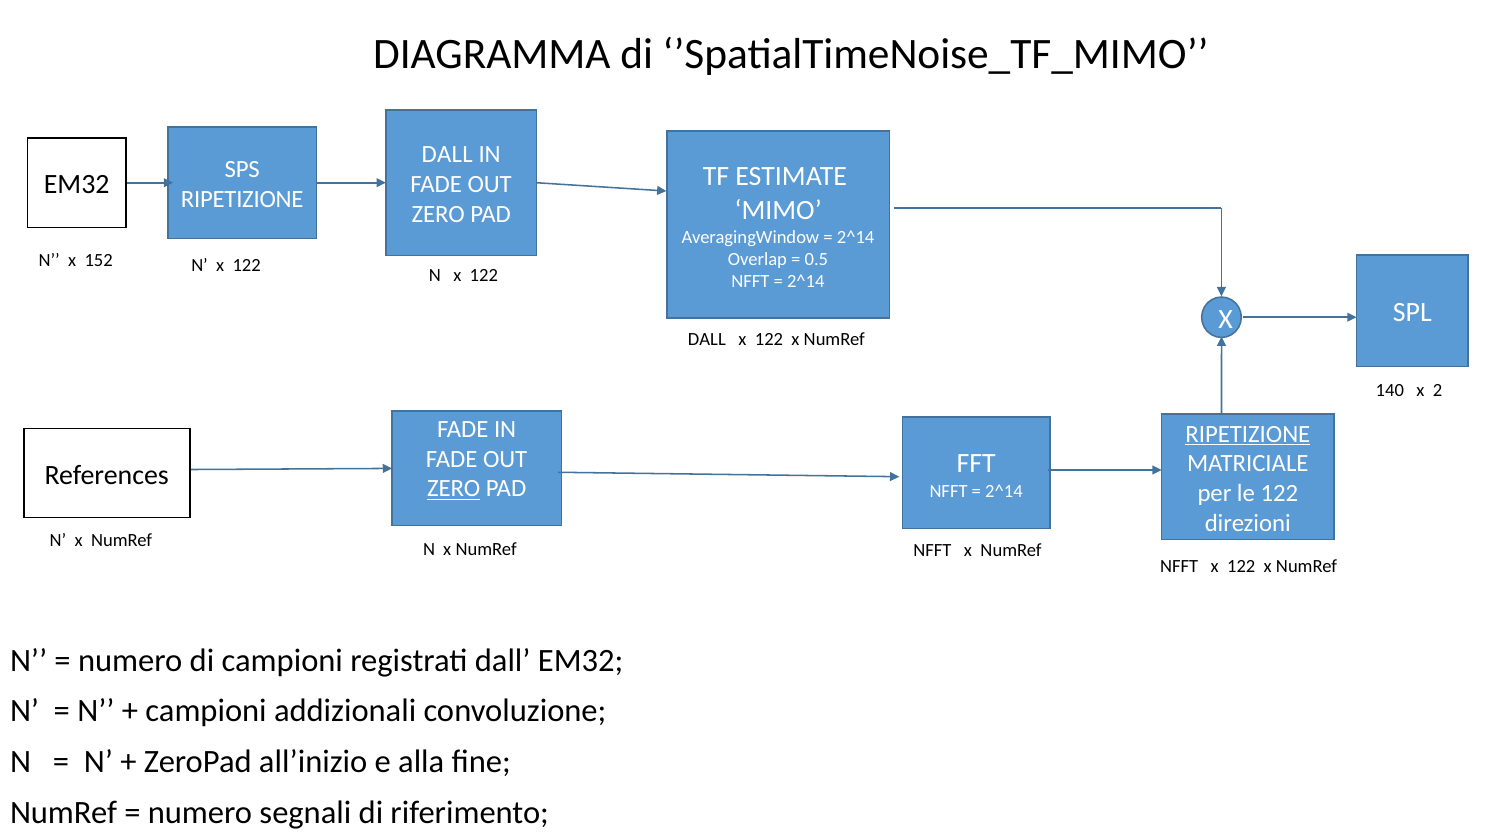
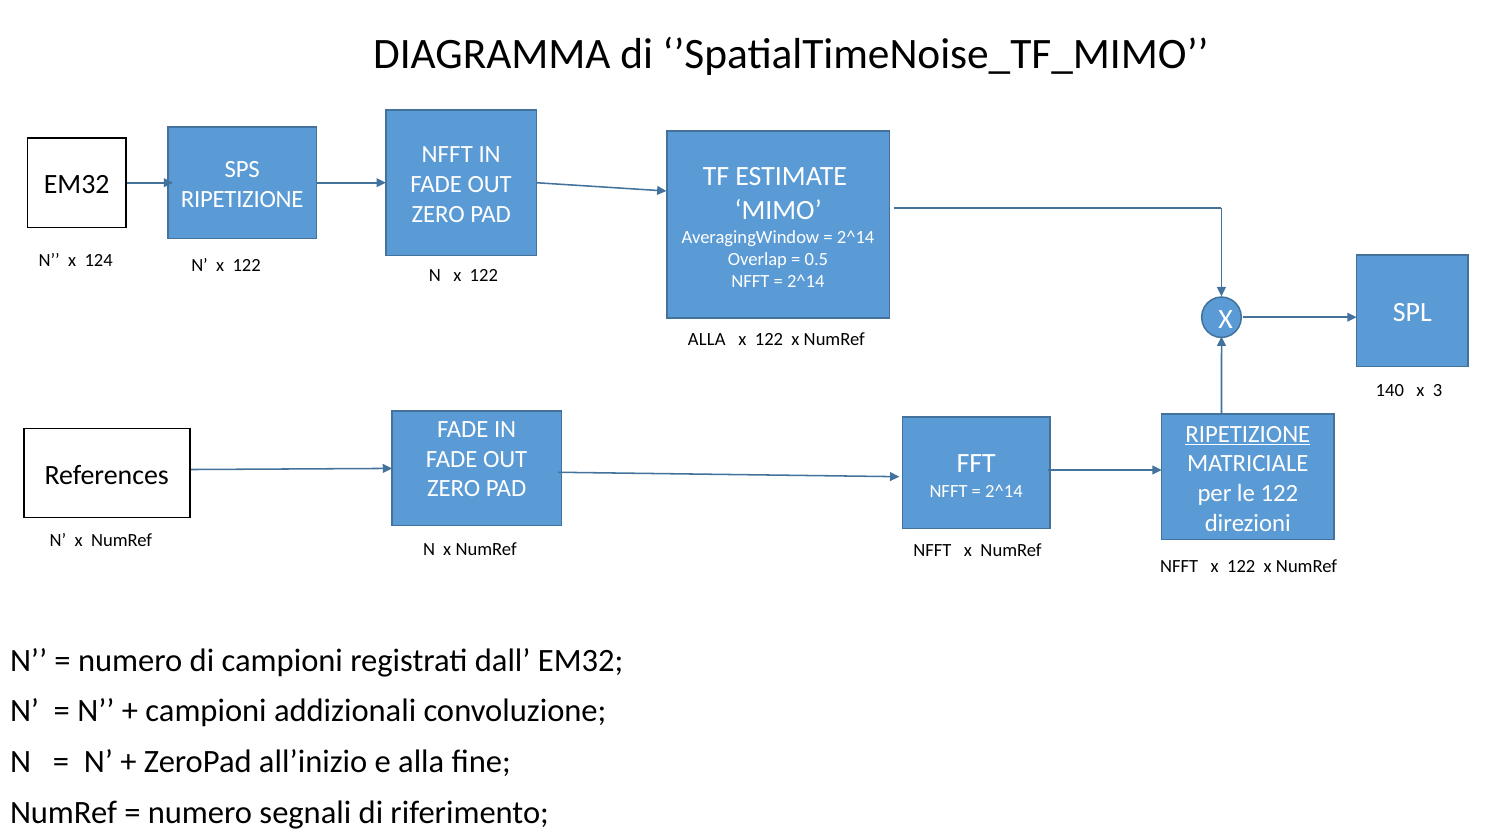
DALL at (447, 155): DALL -> NFFT
152: 152 -> 124
DALL at (707, 340): DALL -> ALLA
2: 2 -> 3
ZERO at (454, 489) underline: present -> none
